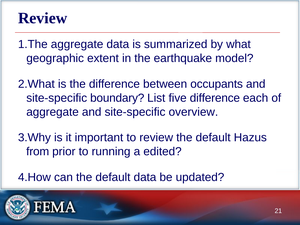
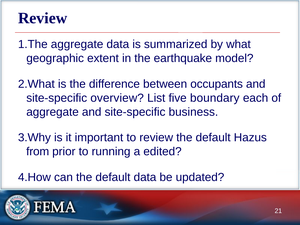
boundary: boundary -> overview
five difference: difference -> boundary
overview: overview -> business
